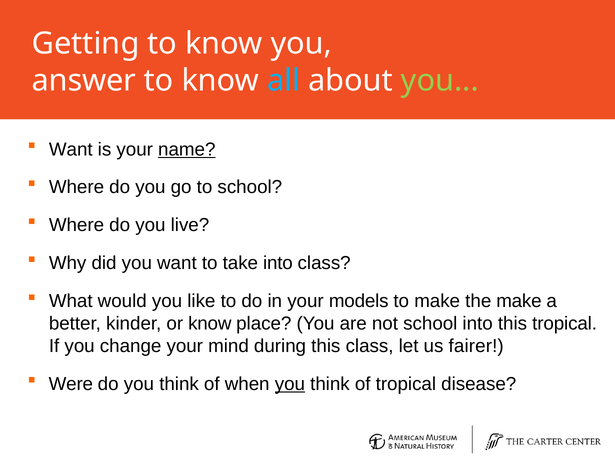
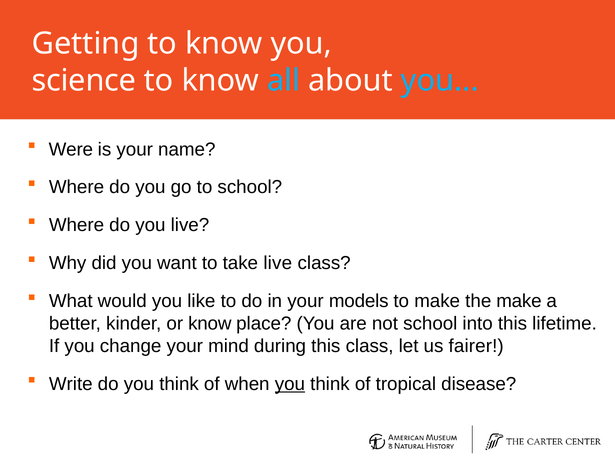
answer: answer -> science
you at (440, 81) colour: light green -> light blue
Want at (71, 149): Want -> Were
name underline: present -> none
take into: into -> live
this tropical: tropical -> lifetime
Were: Were -> Write
